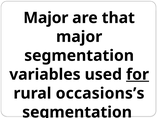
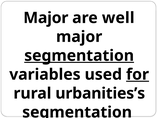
that: that -> well
segmentation at (79, 56) underline: none -> present
occasions’s: occasions’s -> urbanities’s
